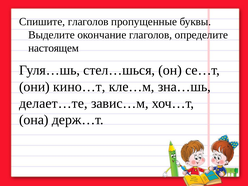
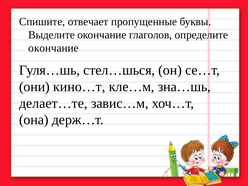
Спишите глаголов: глаголов -> отвечает
настоящем at (54, 48): настоящем -> окончание
